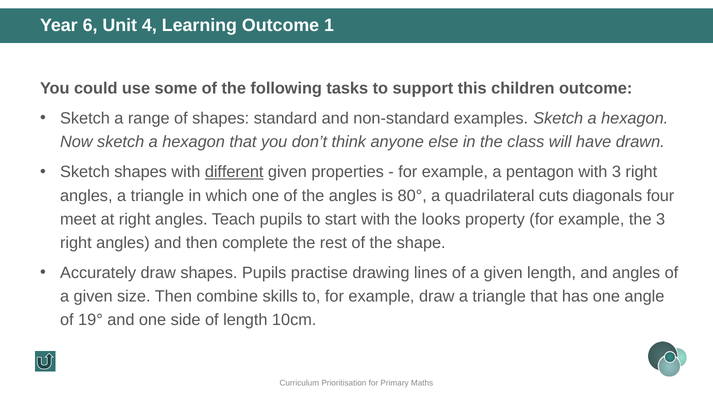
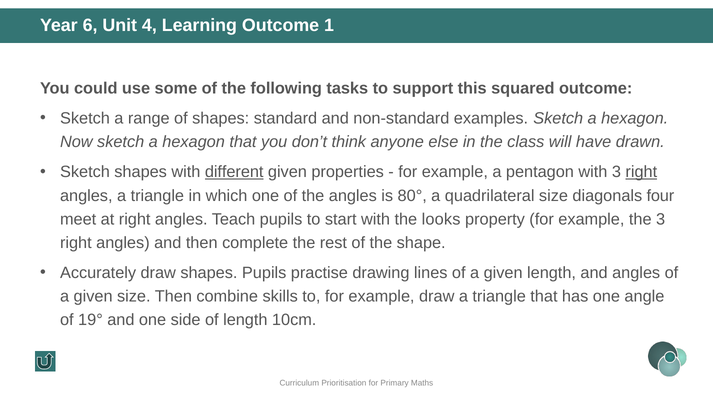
children: children -> squared
right at (641, 172) underline: none -> present
quadrilateral cuts: cuts -> size
